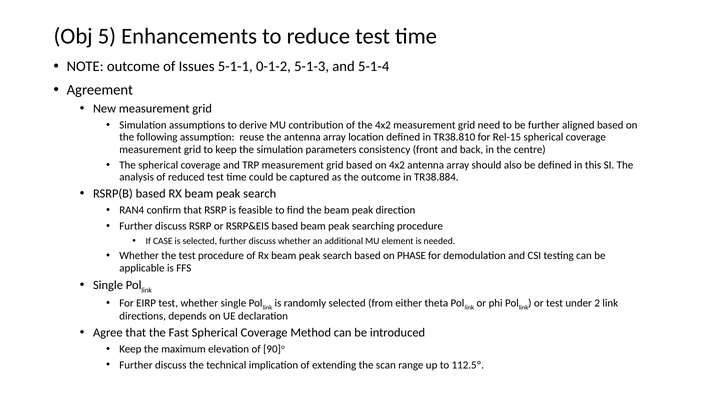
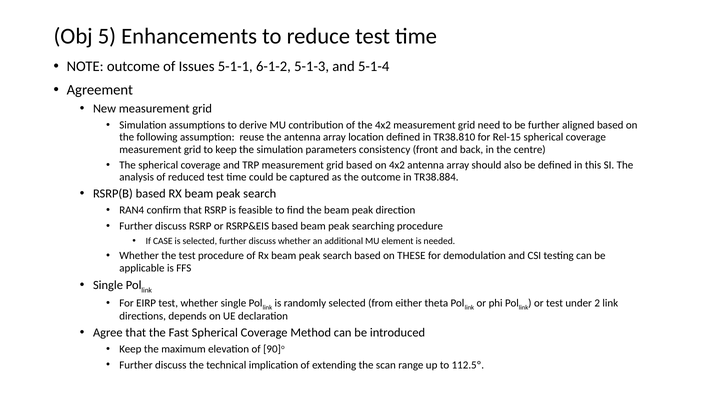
0-1-2: 0-1-2 -> 6-1-2
PHASE: PHASE -> THESE
